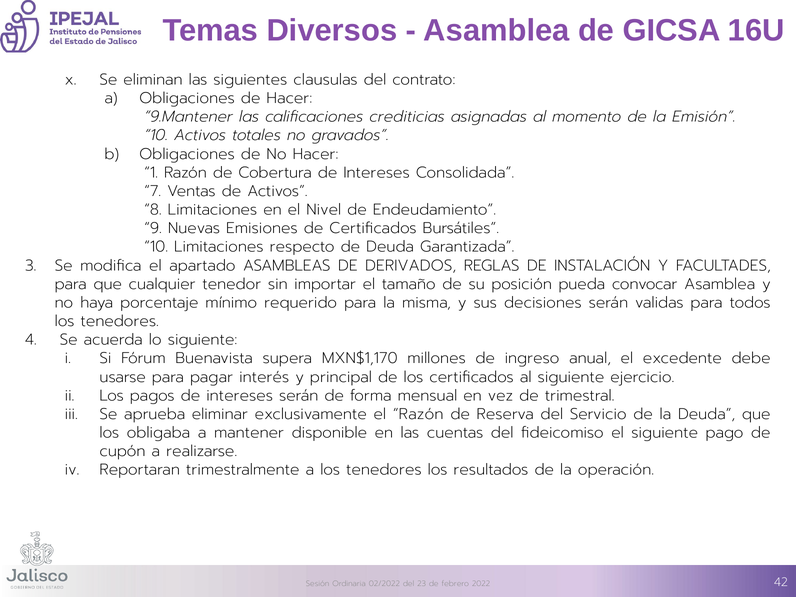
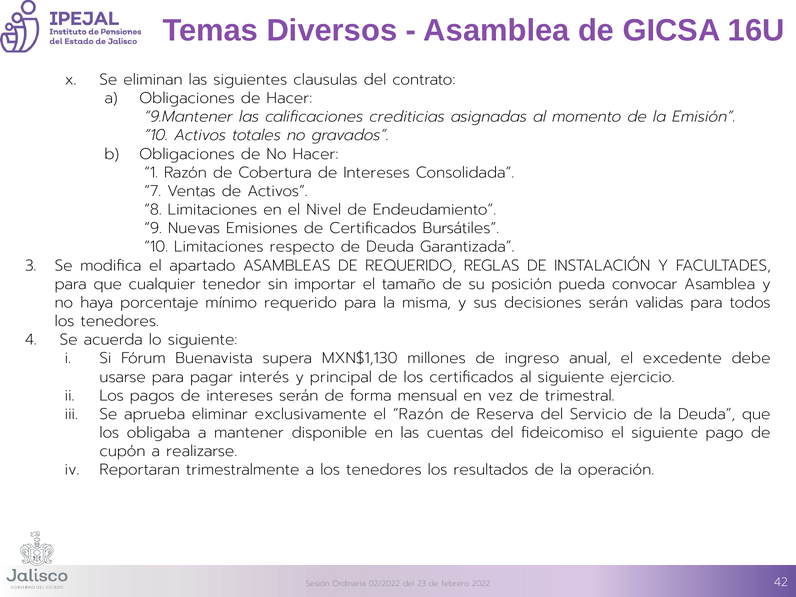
DE DERIVADOS: DERIVADOS -> REQUERIDO
MXN$1,170: MXN$1,170 -> MXN$1,130
